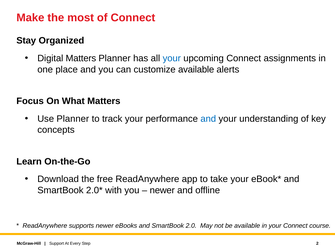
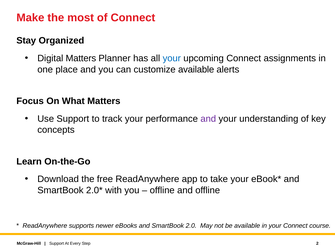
Use Planner: Planner -> Support
and at (208, 119) colour: blue -> purple
newer at (162, 191): newer -> offline
